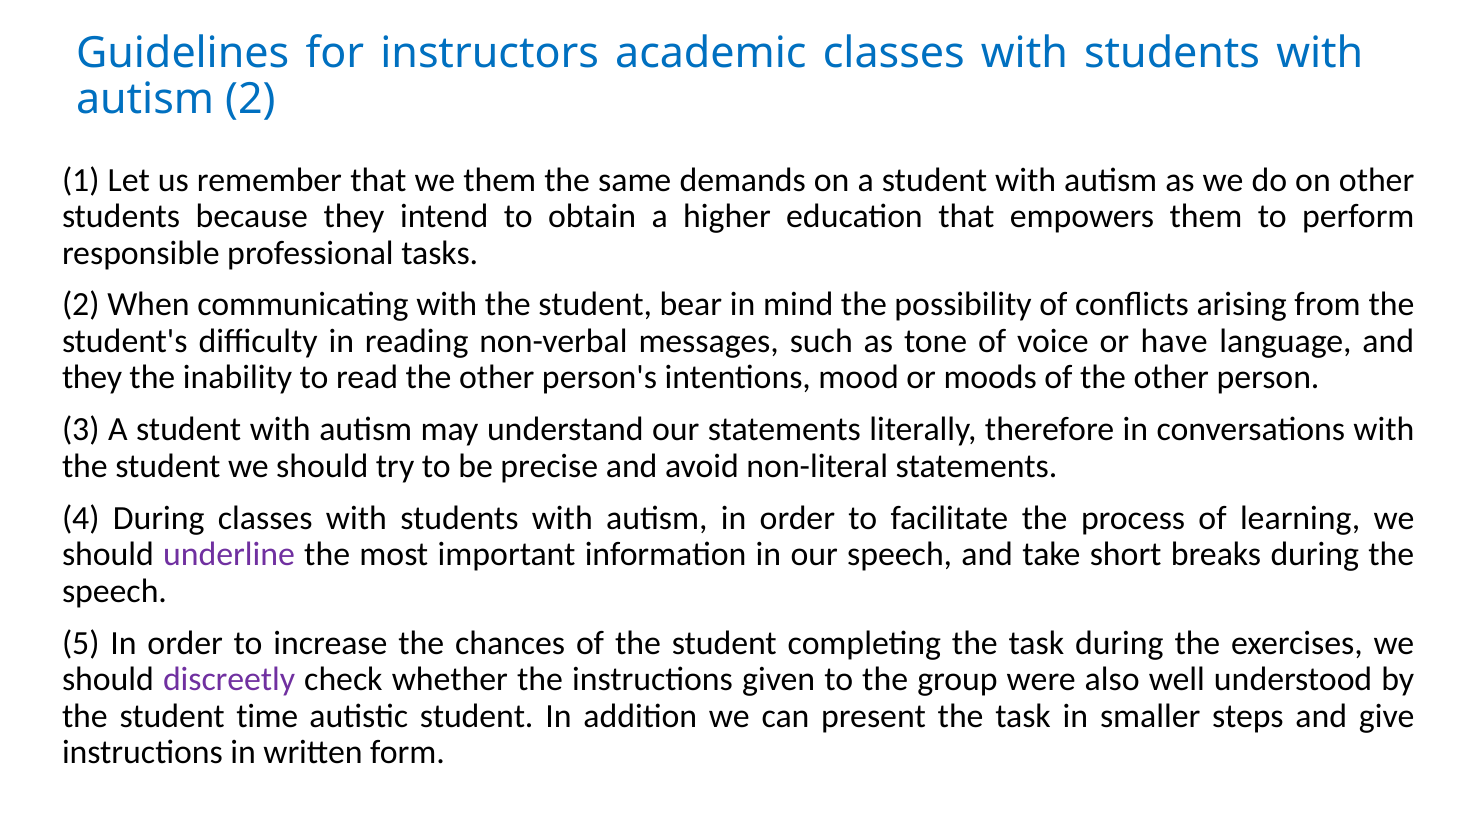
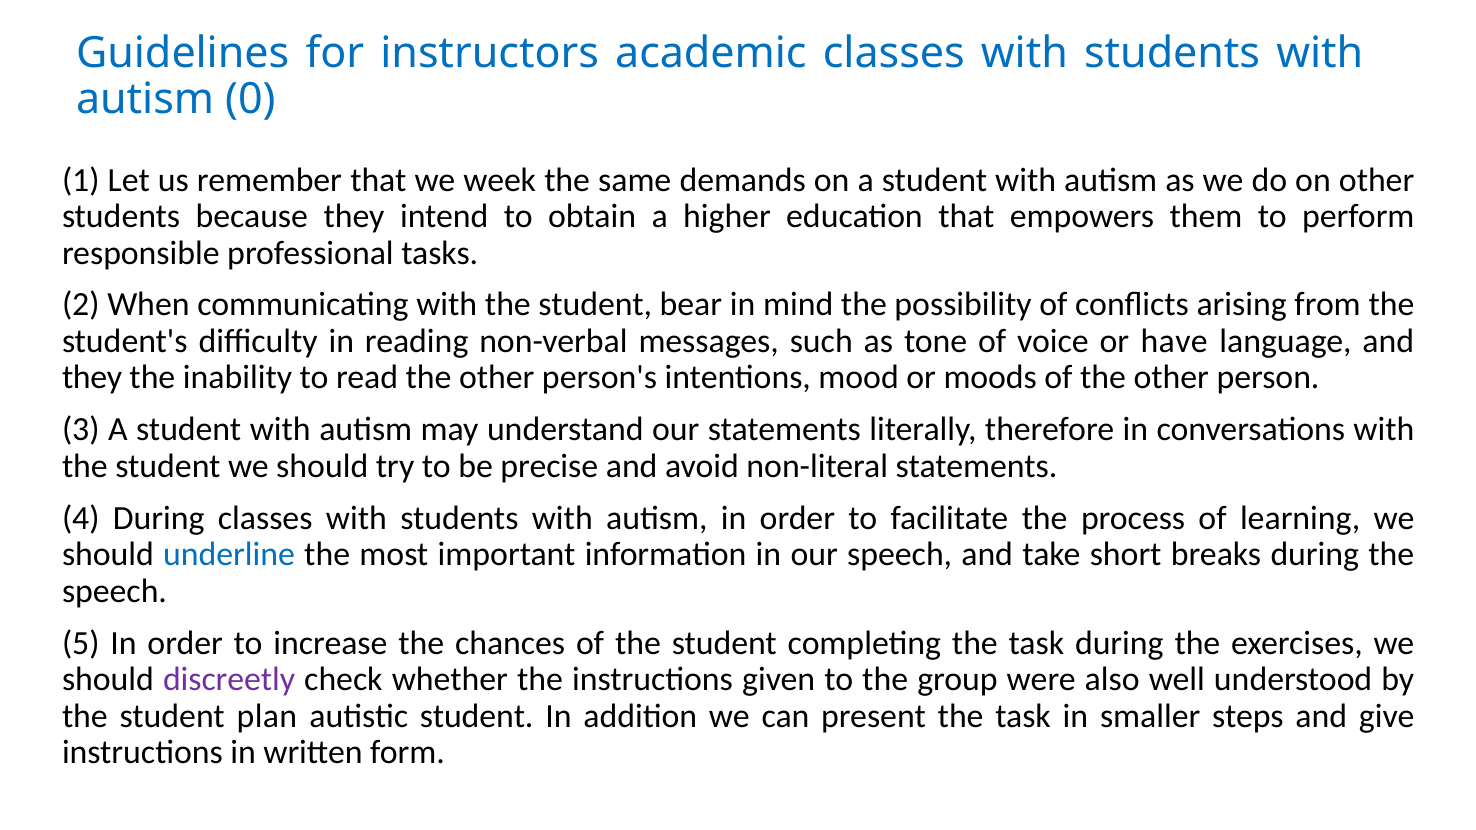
autism 2: 2 -> 0
we them: them -> week
underline colour: purple -> blue
time: time -> plan
